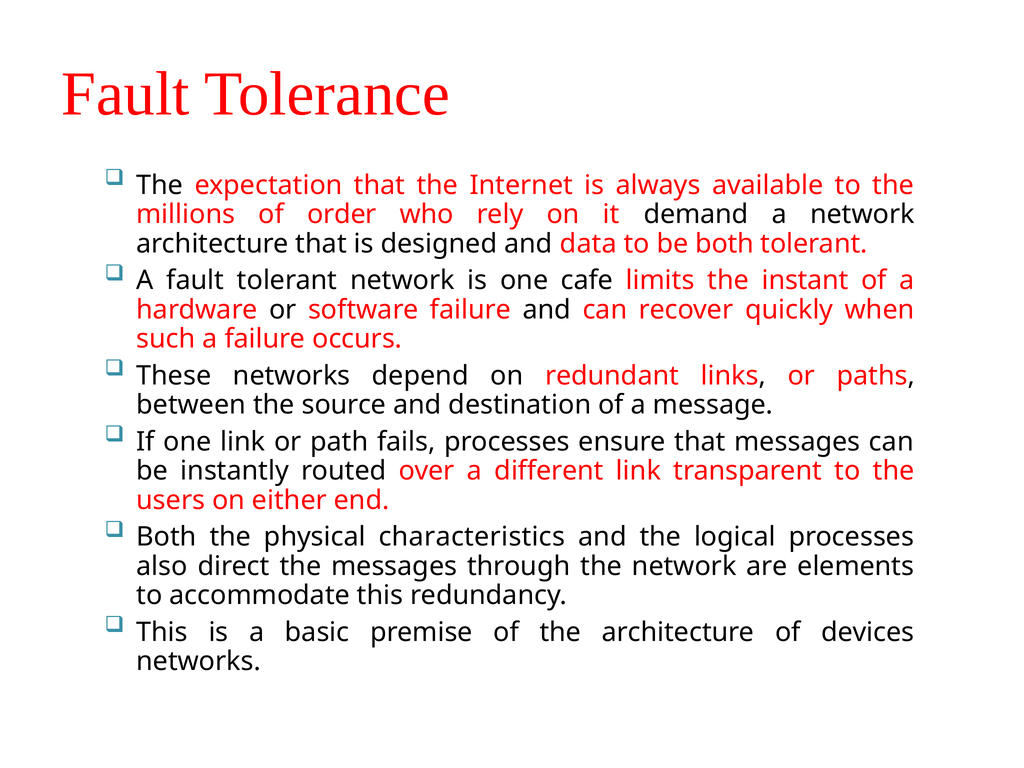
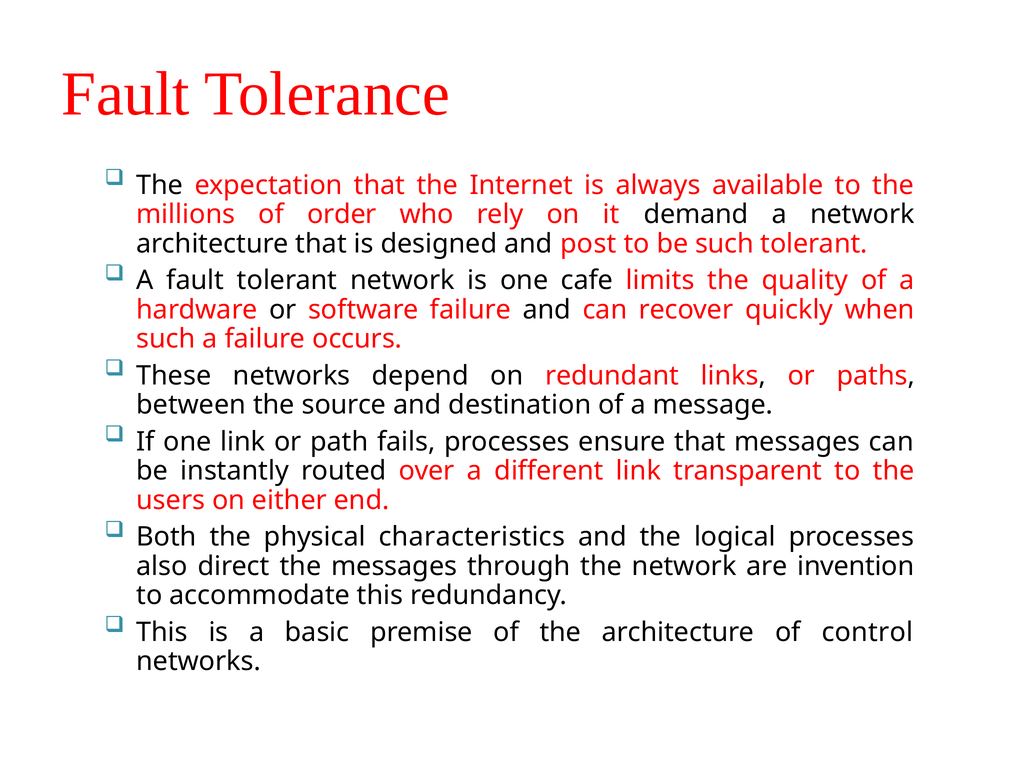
data: data -> post
be both: both -> such
instant: instant -> quality
elements: elements -> invention
devices: devices -> control
